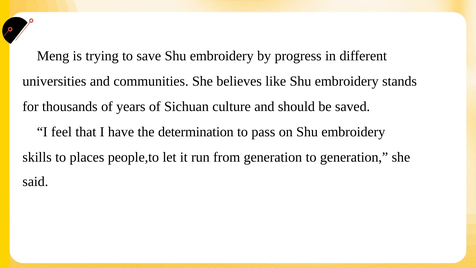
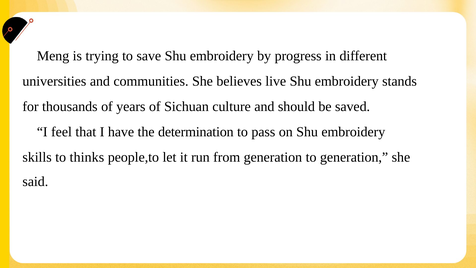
like: like -> live
places: places -> thinks
